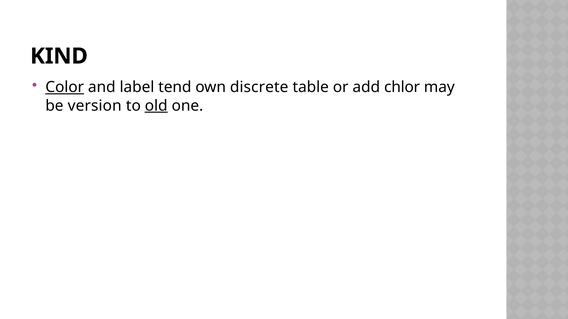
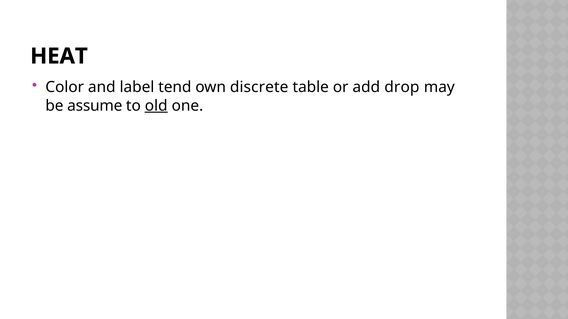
KIND: KIND -> HEAT
Color underline: present -> none
chlor: chlor -> drop
version: version -> assume
